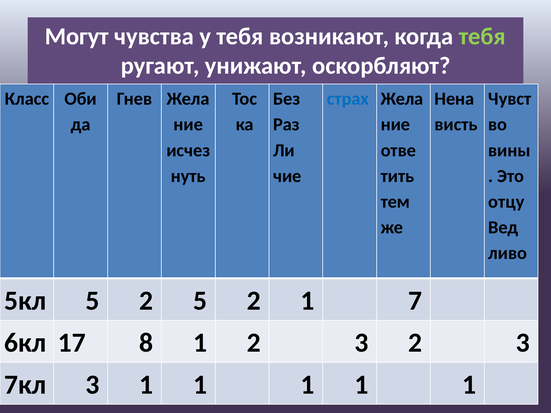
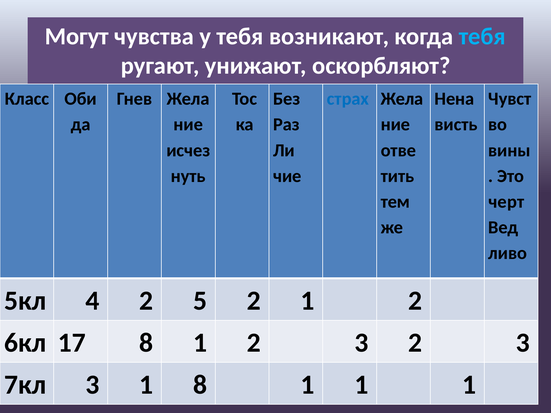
тебя at (482, 36) colour: light green -> light blue
отцу: отцу -> черт
5кл 5: 5 -> 4
2 1 7: 7 -> 2
3 1 1: 1 -> 8
